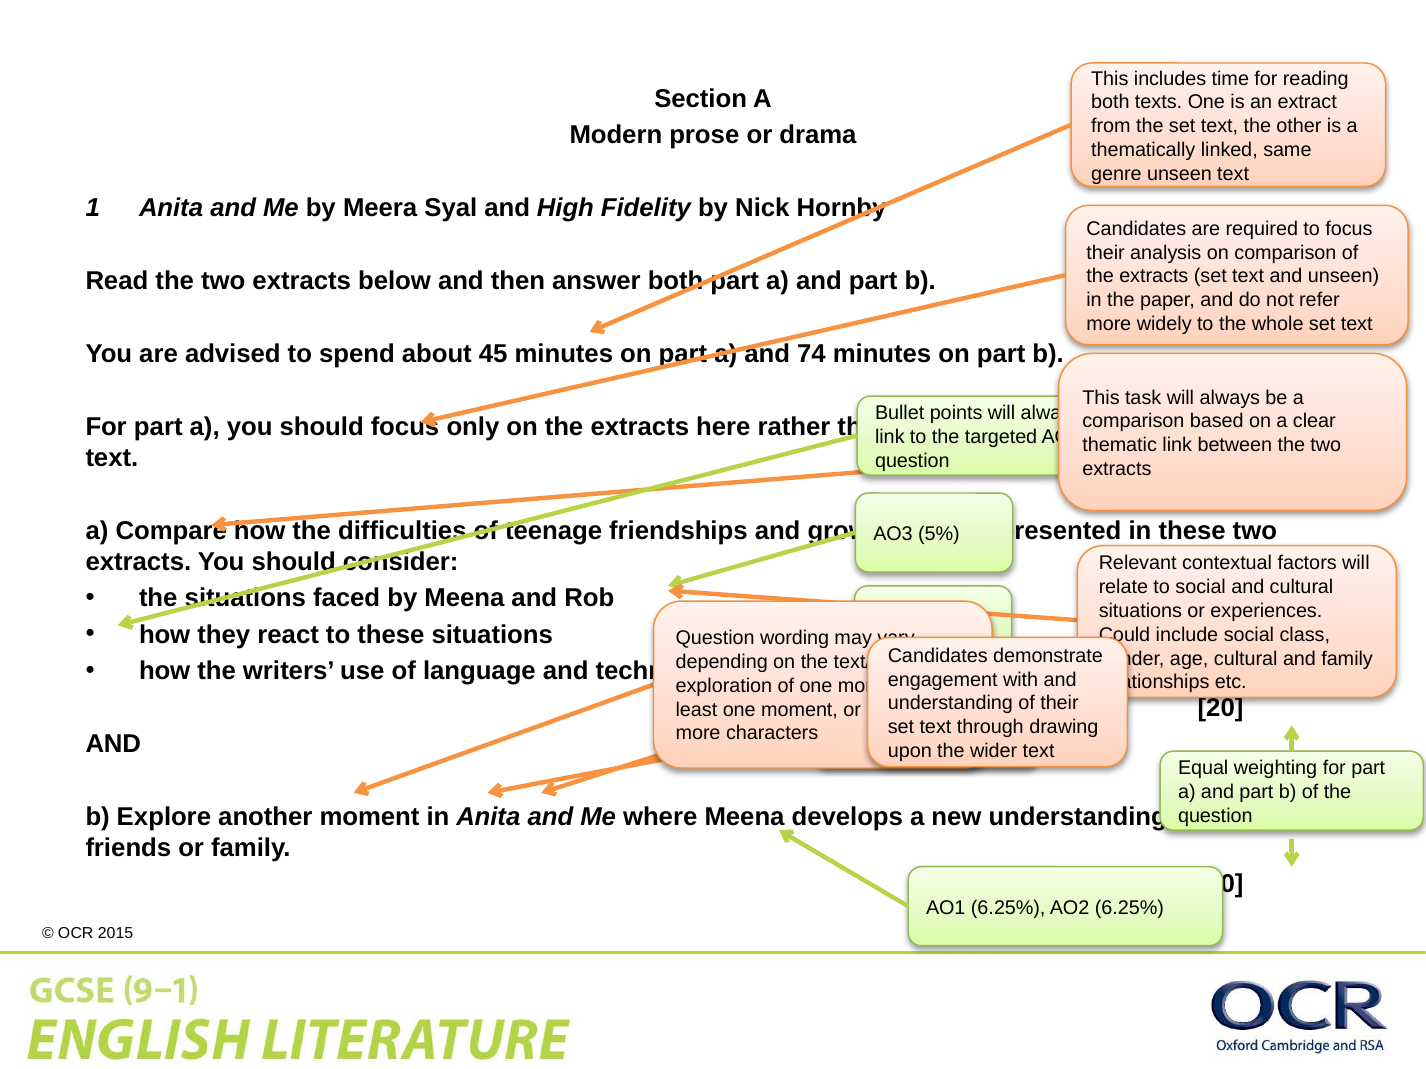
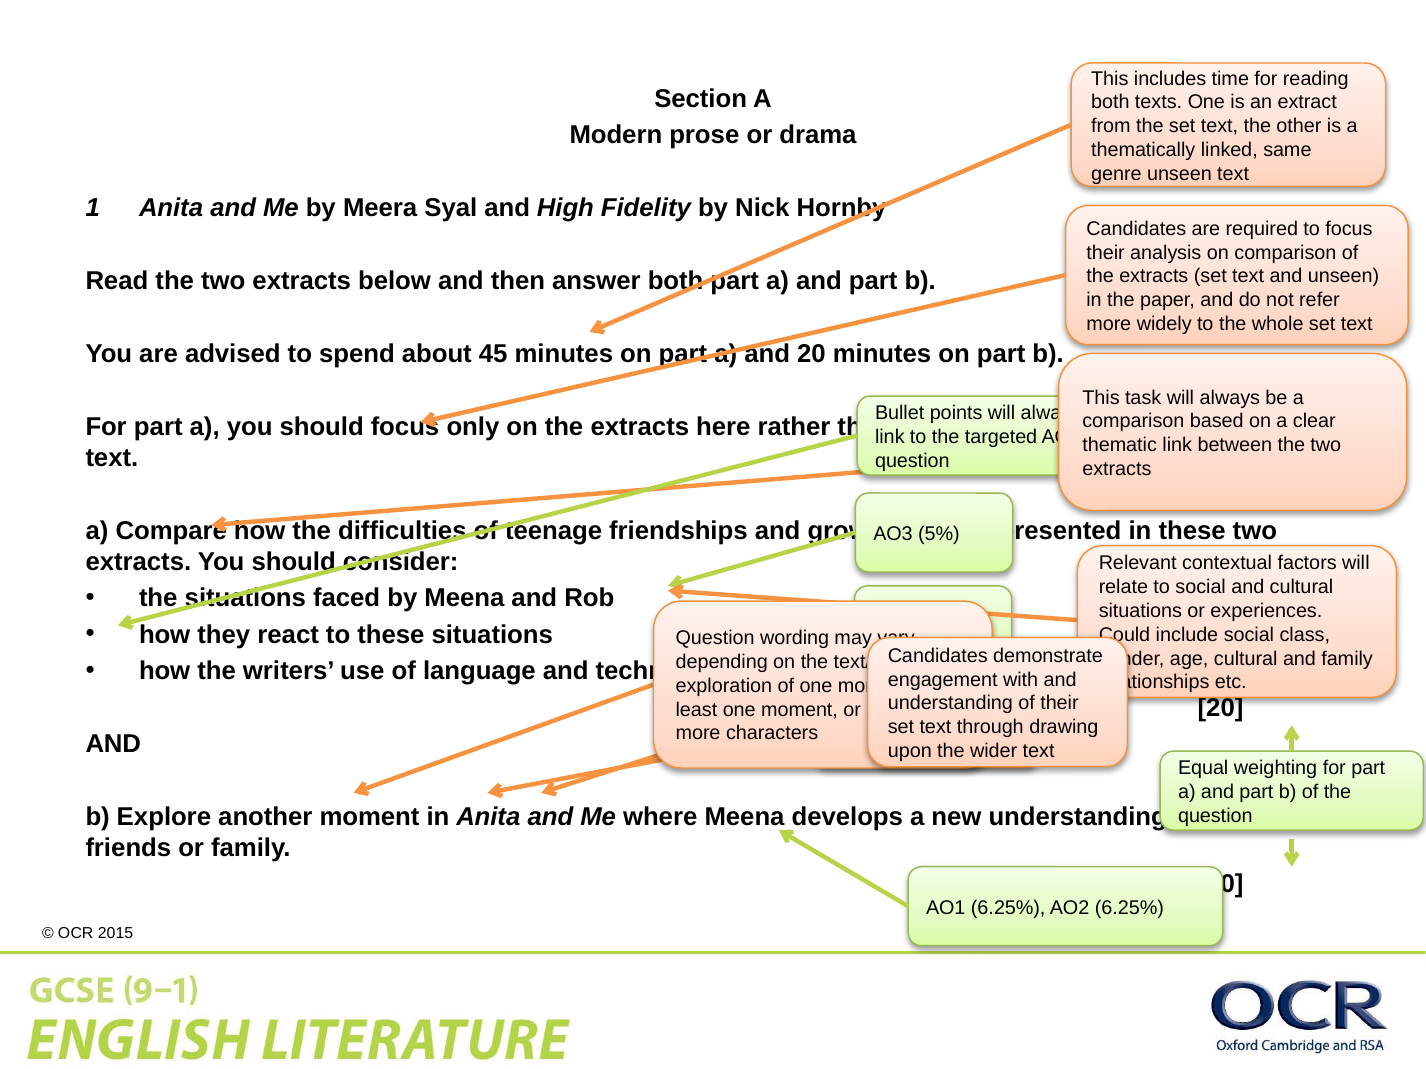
and 74: 74 -> 20
